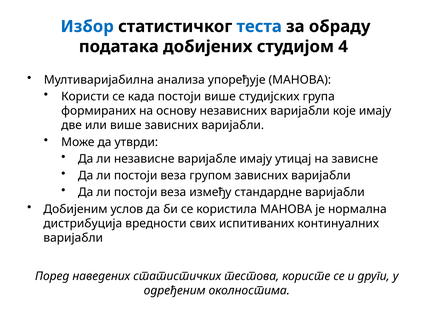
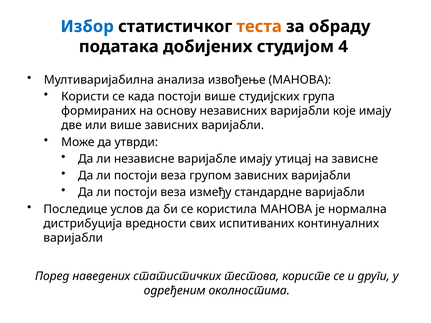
теста colour: blue -> orange
упоређује: упоређује -> извођење
Добијеним: Добијеним -> Последице
